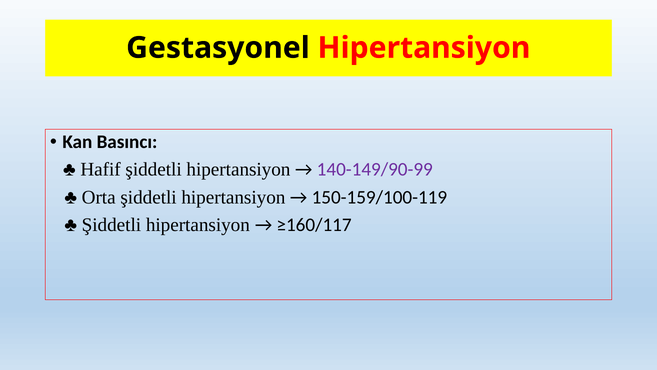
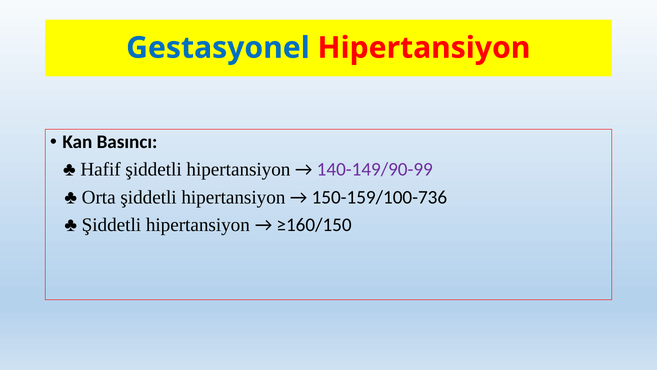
Gestasyonel colour: black -> blue
150-159/100-119: 150-159/100-119 -> 150-159/100-736
≥160/117: ≥160/117 -> ≥160/150
